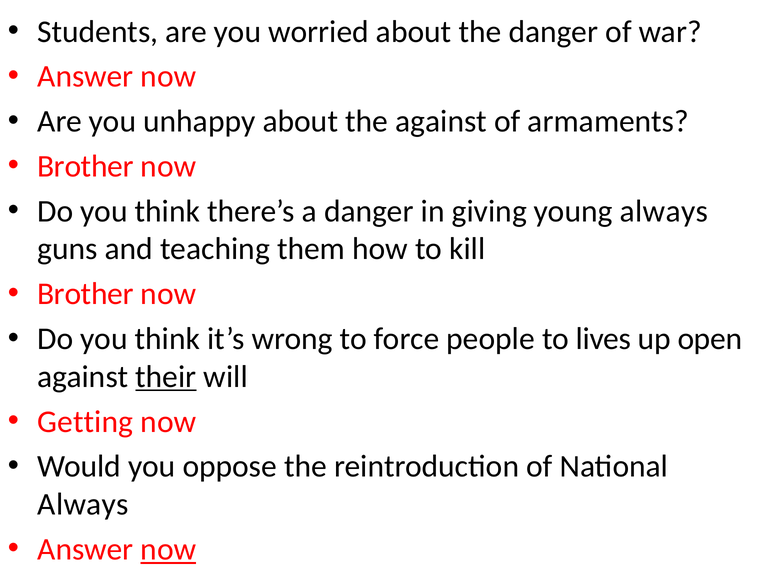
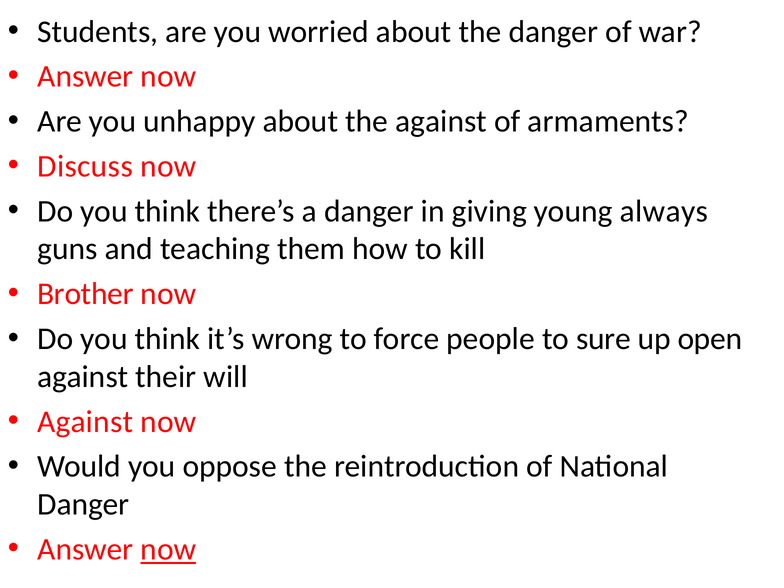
Brother at (85, 166): Brother -> Discuss
lives: lives -> sure
their underline: present -> none
Getting at (85, 422): Getting -> Against
Always at (83, 504): Always -> Danger
